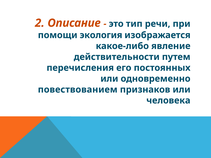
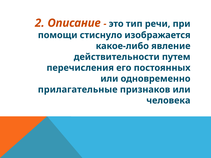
экология: экология -> стиснуло
повествованием: повествованием -> прилагательные
